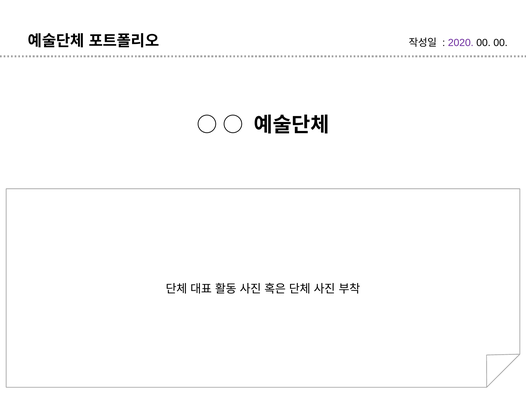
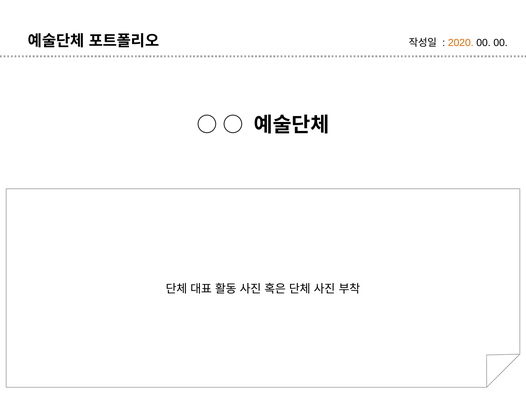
2020 colour: purple -> orange
